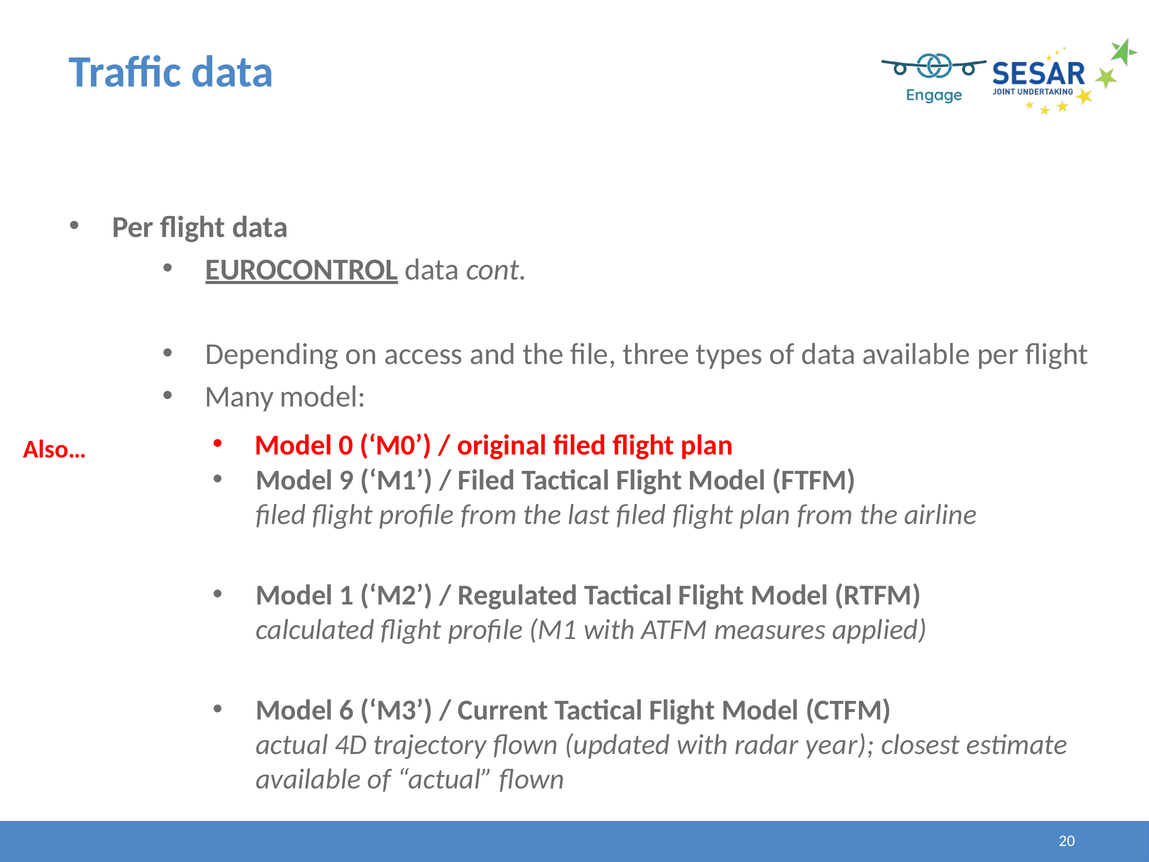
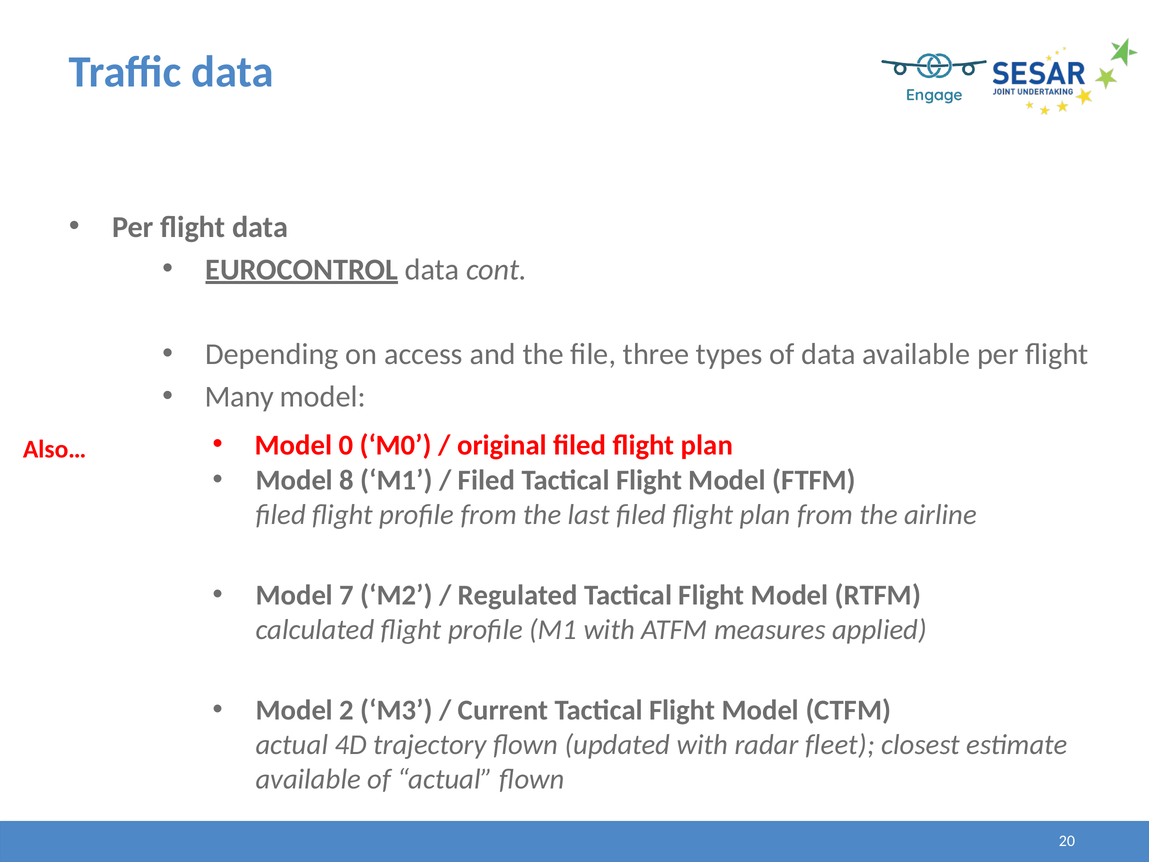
9: 9 -> 8
1: 1 -> 7
6: 6 -> 2
year: year -> fleet
